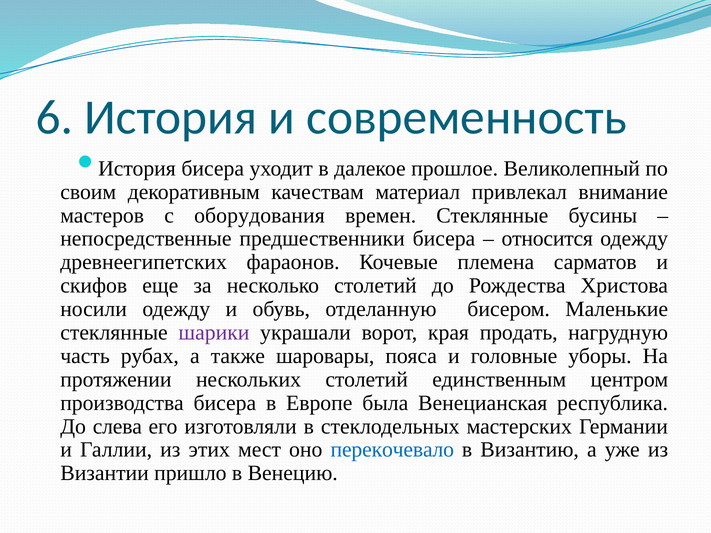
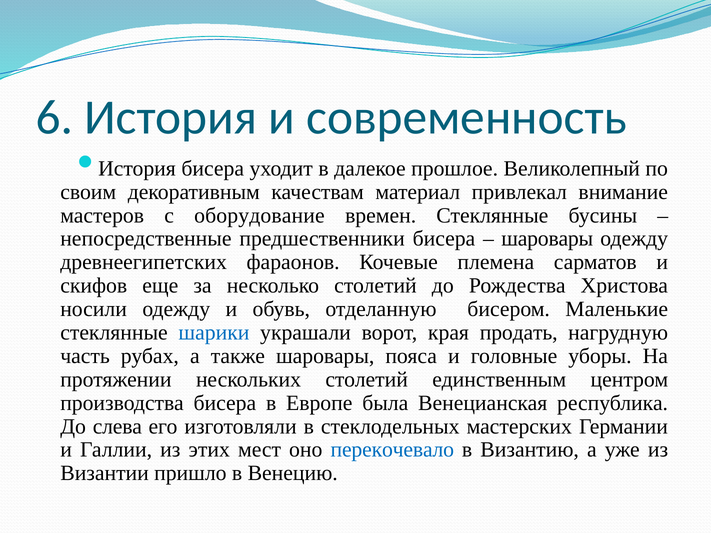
оборудования: оборудования -> оборудование
относится at (547, 239): относится -> шаровары
шарики colour: purple -> blue
